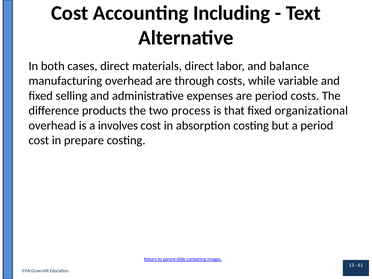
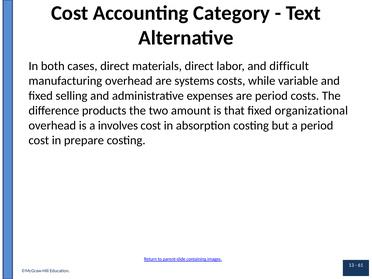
Including: Including -> Category
balance: balance -> difficult
through: through -> systems
process: process -> amount
